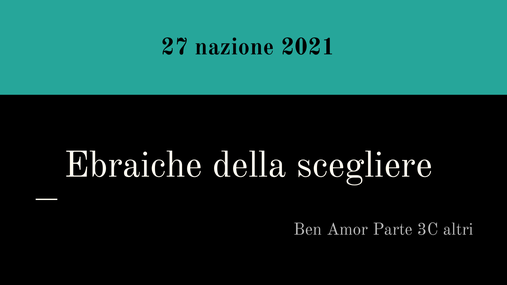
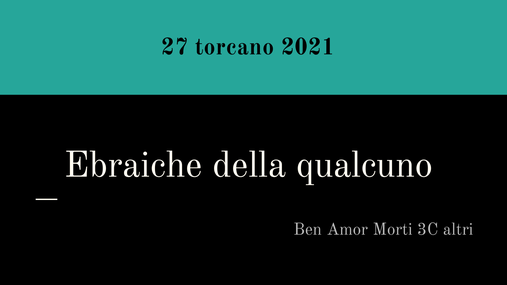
nazione: nazione -> torcano
scegliere: scegliere -> qualcuno
Parte: Parte -> Morti
